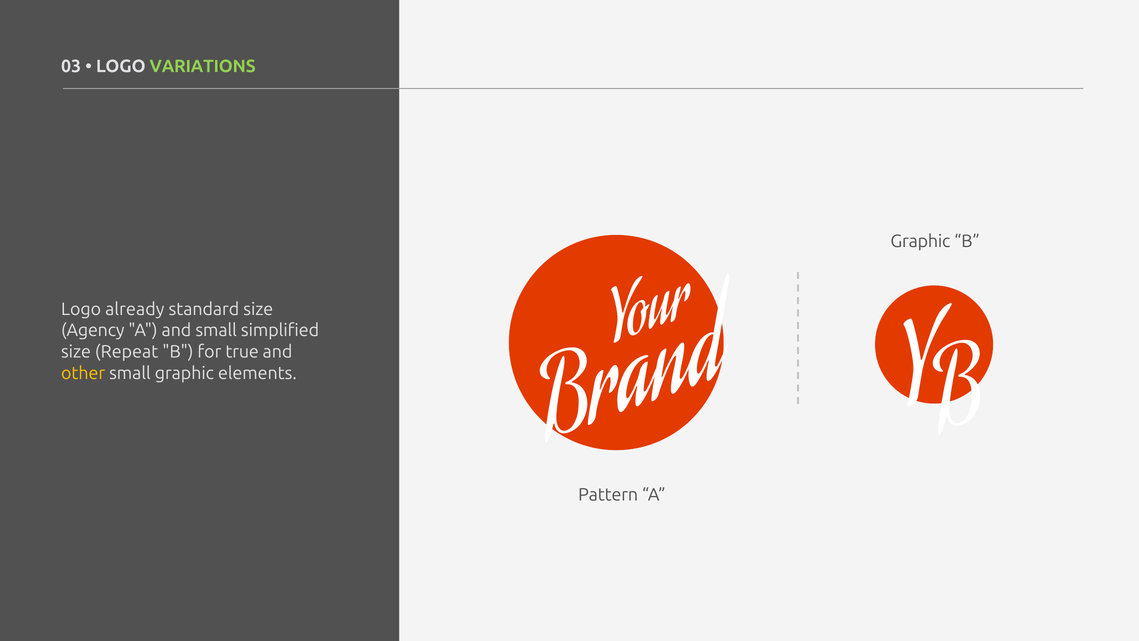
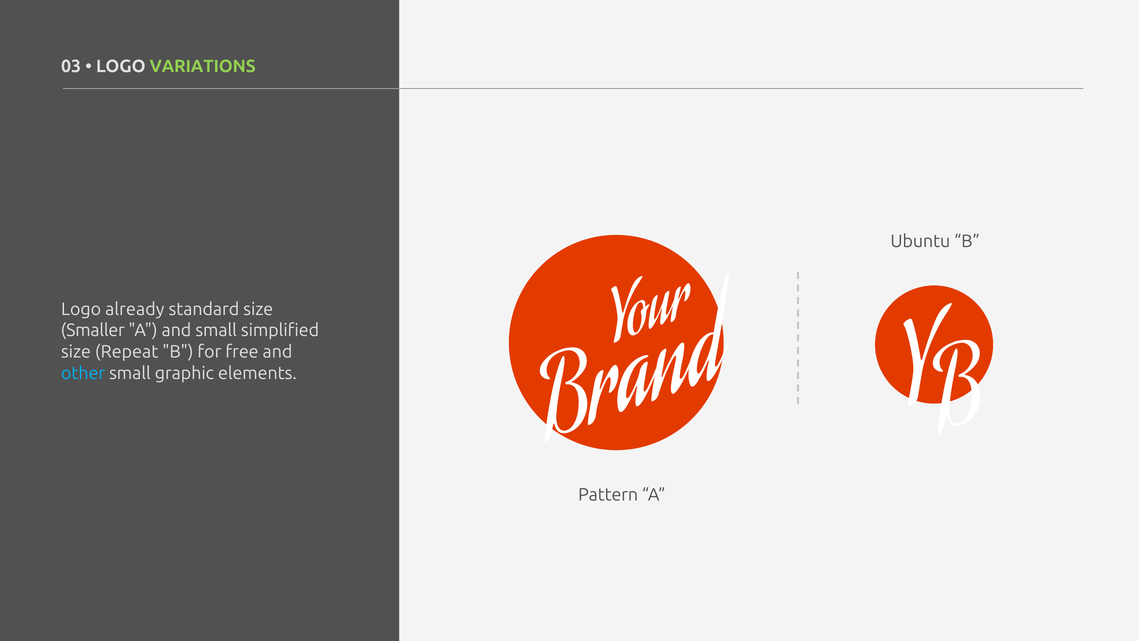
Graphic at (920, 241): Graphic -> Ubuntu
Agency: Agency -> Smaller
true: true -> free
other colour: yellow -> light blue
